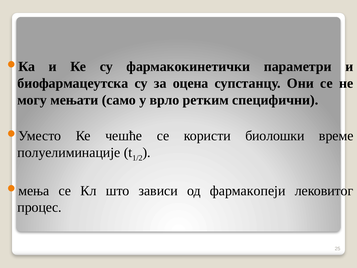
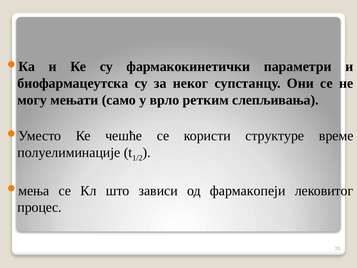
оцена: оцена -> неког
специфични: специфични -> слепљивања
биолошки: биолошки -> структуре
